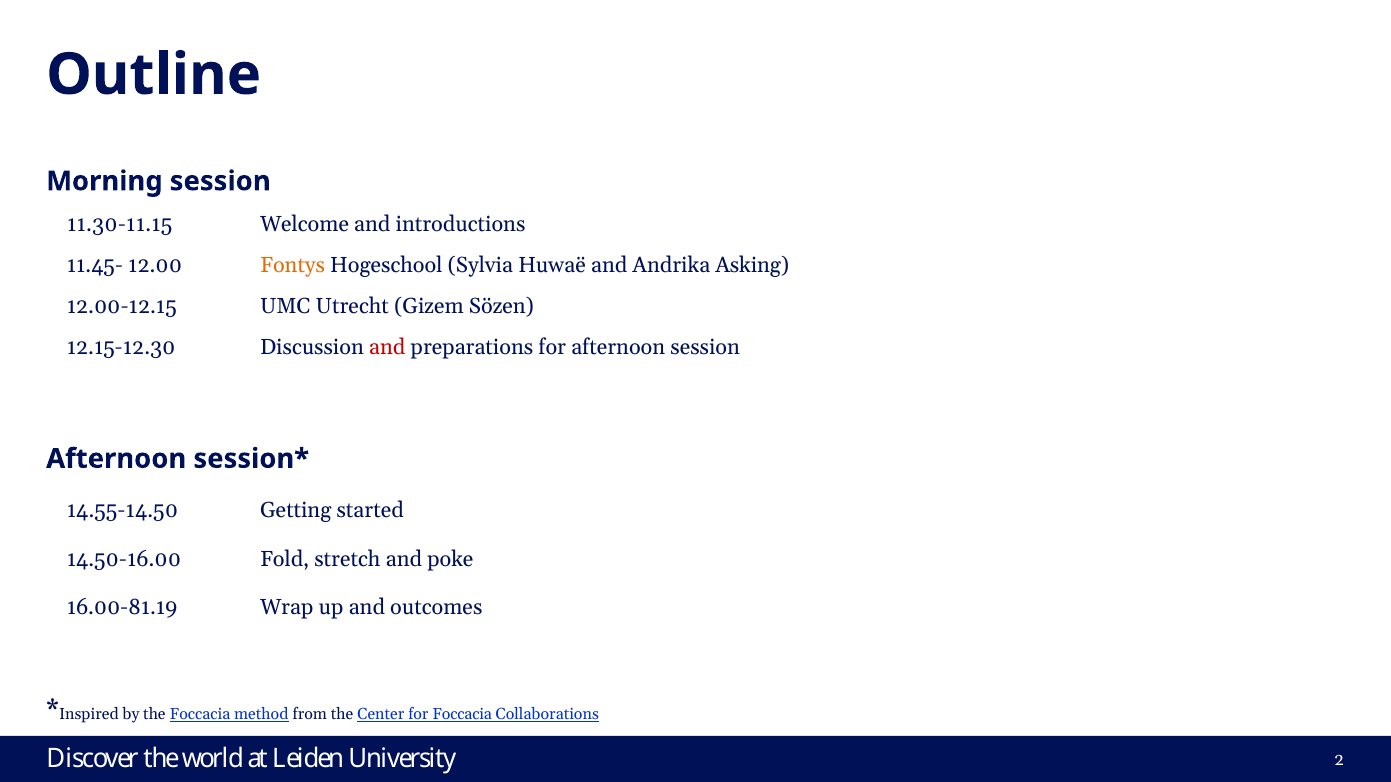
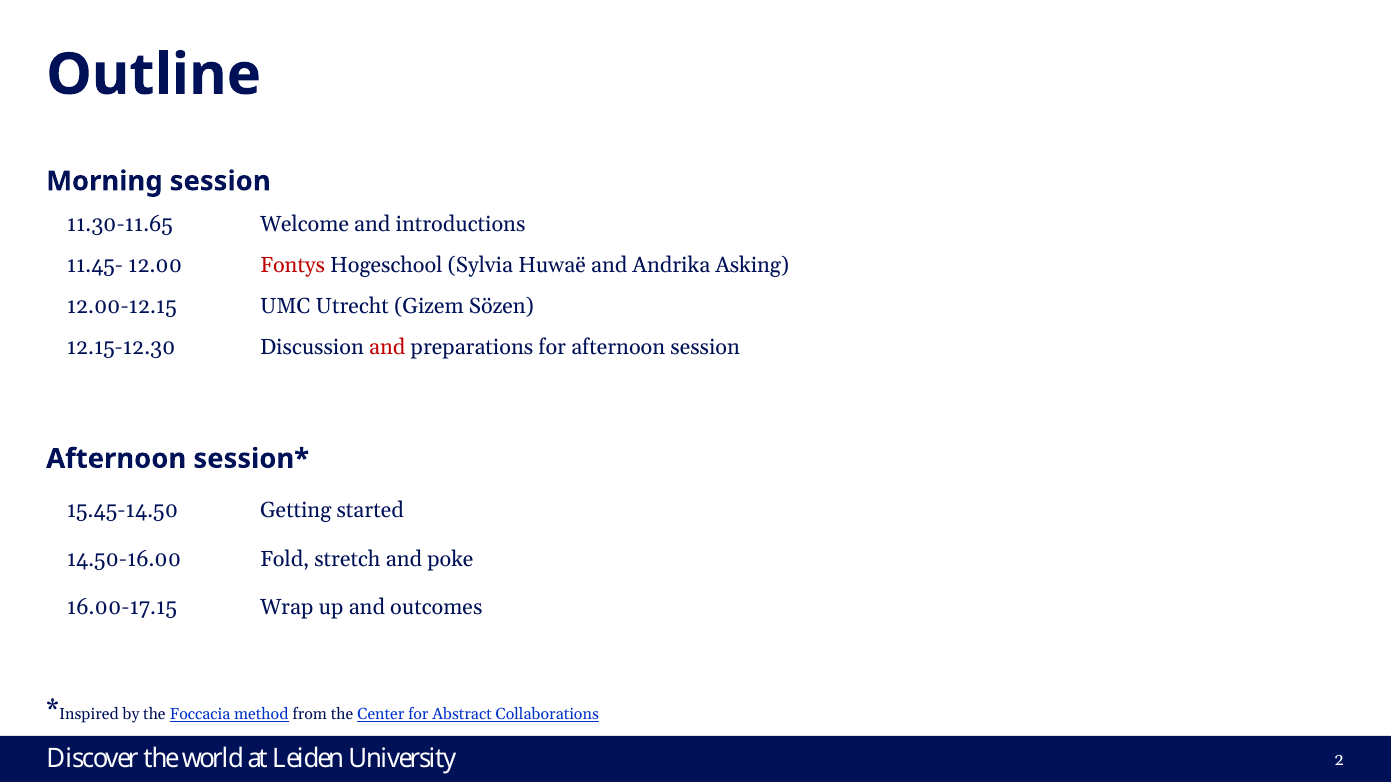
11.30-11.15: 11.30-11.15 -> 11.30-11.65
Fontys colour: orange -> red
14.55-14.50: 14.55-14.50 -> 15.45-14.50
16.00-81.19: 16.00-81.19 -> 16.00-17.15
for Foccacia: Foccacia -> Abstract
